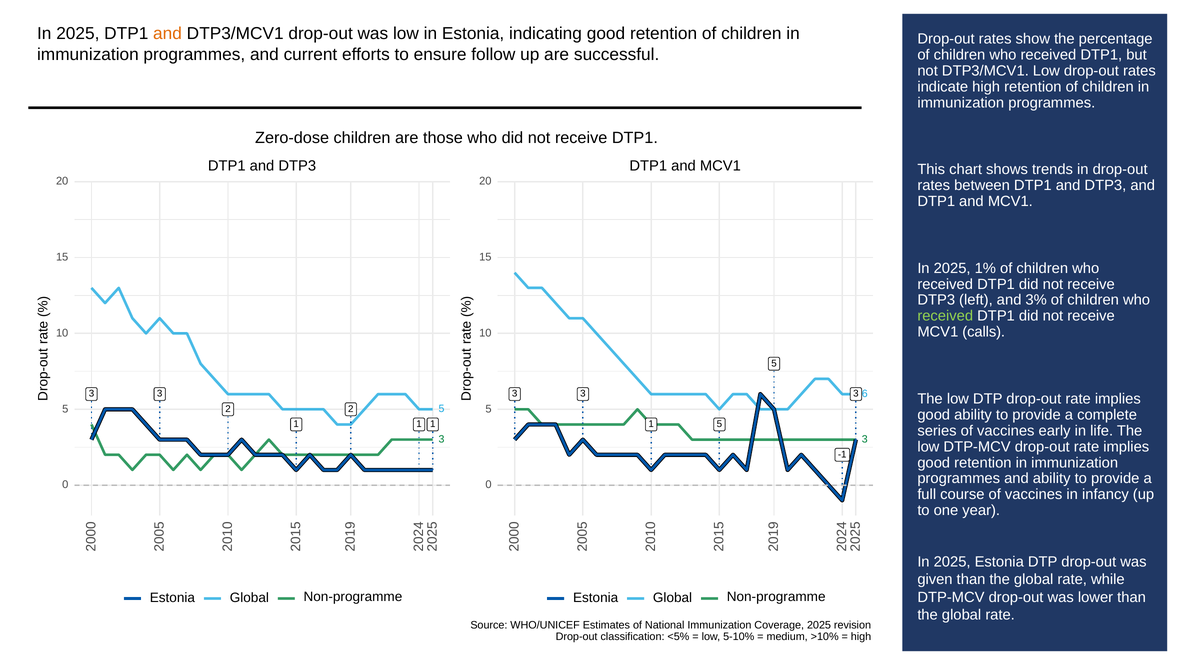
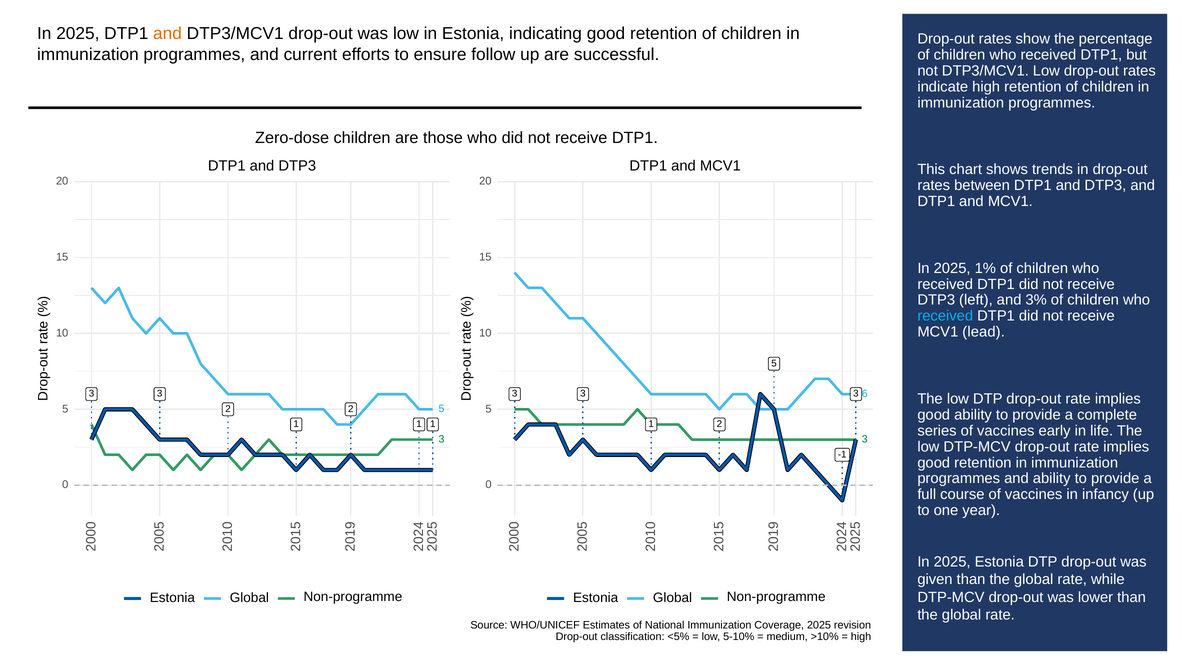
received at (945, 316) colour: light green -> light blue
calls: calls -> lead
5 at (719, 424): 5 -> 2
